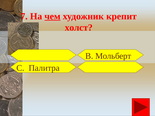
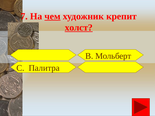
холст underline: none -> present
